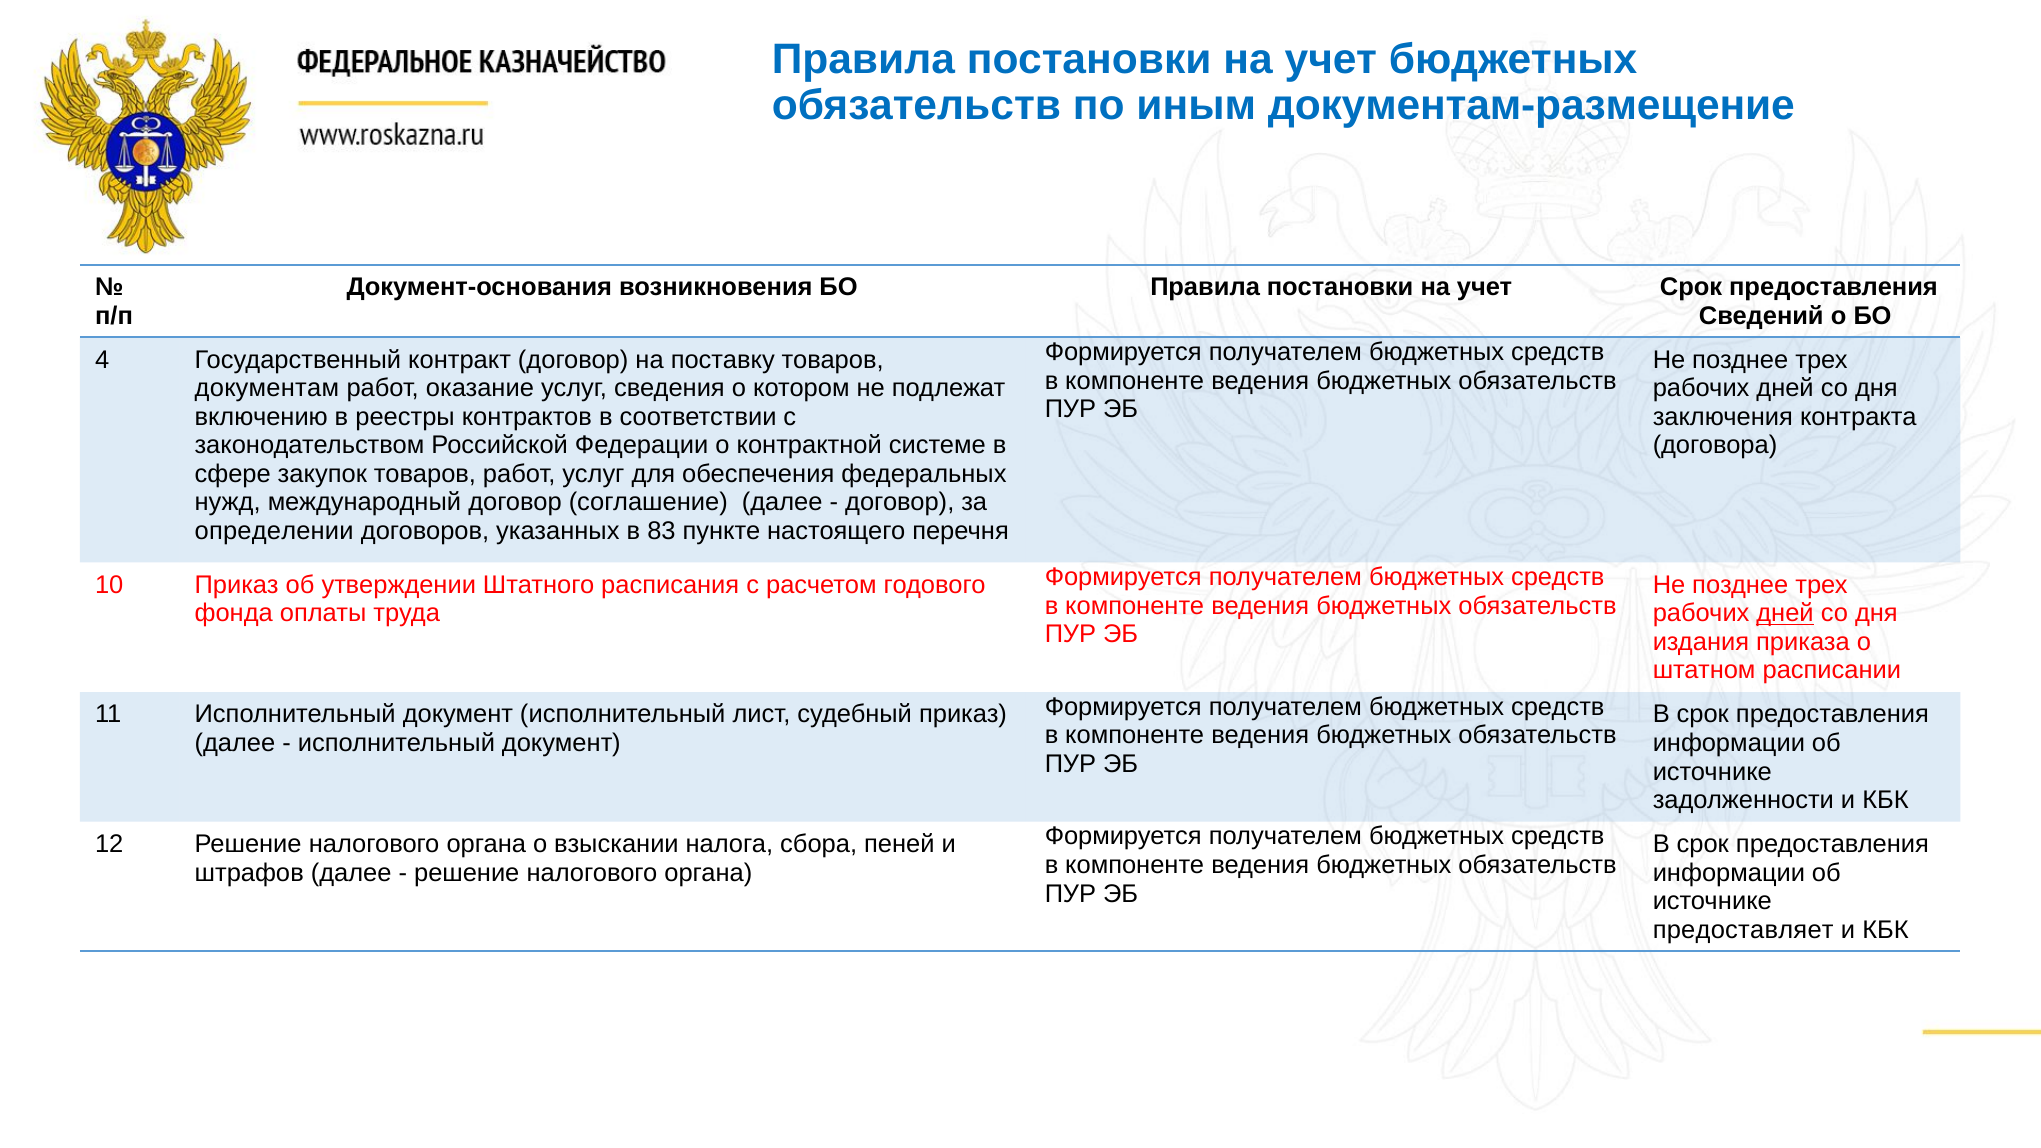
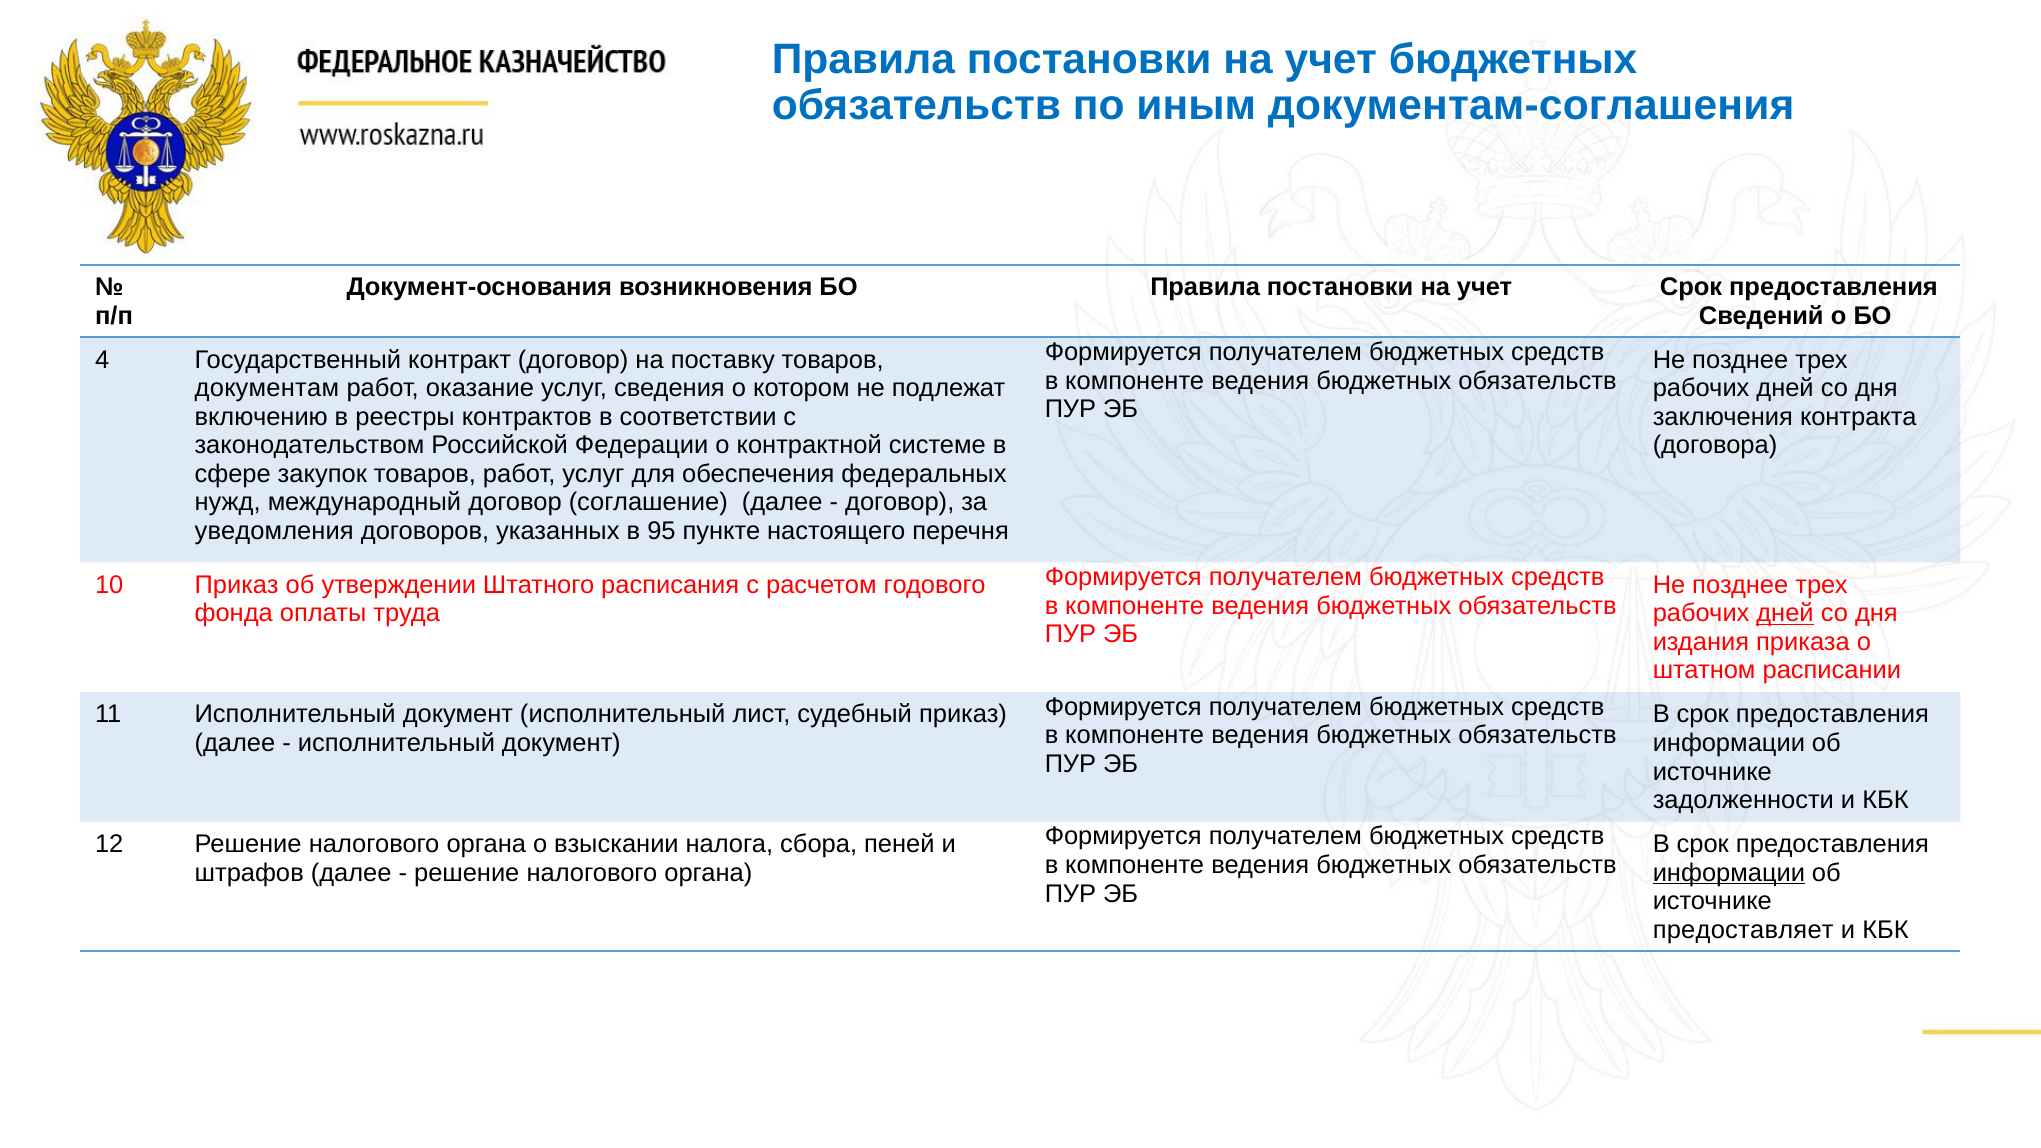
документам-размещение: документам-размещение -> документам-соглашения
определении: определении -> уведомления
83: 83 -> 95
информации at (1729, 873) underline: none -> present
